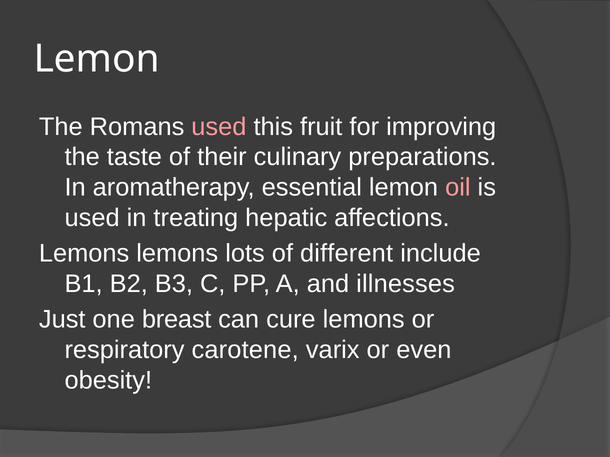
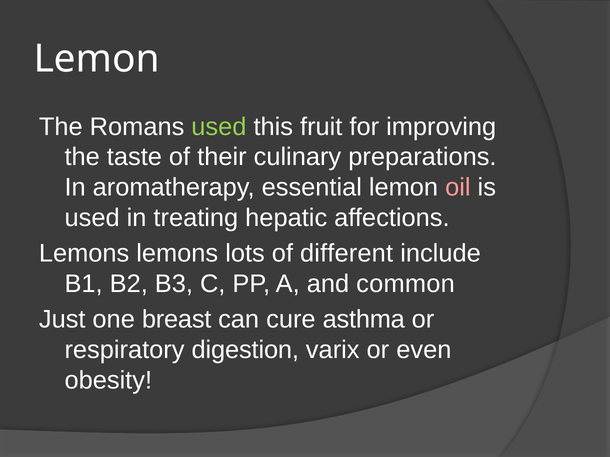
used at (219, 127) colour: pink -> light green
illnesses: illnesses -> common
cure lemons: lemons -> asthma
carotene: carotene -> digestion
